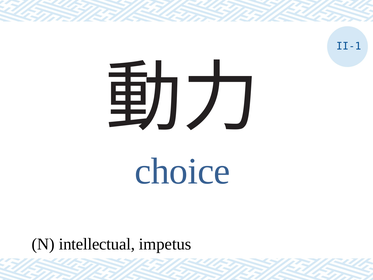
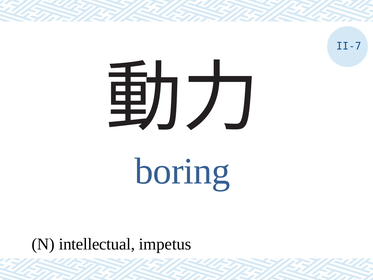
II-1: II-1 -> II-7
choice: choice -> boring
